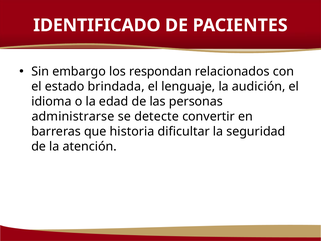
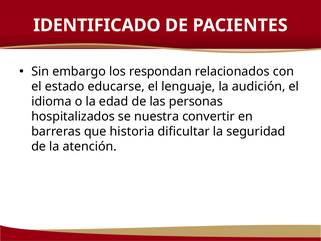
brindada: brindada -> educarse
administrarse: administrarse -> hospitalizados
detecte: detecte -> nuestra
